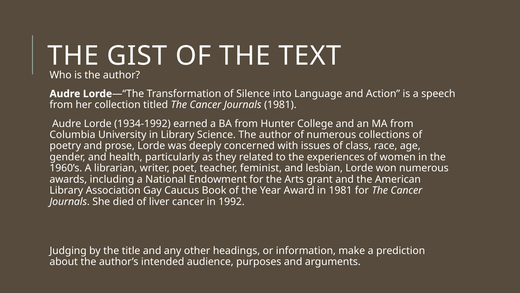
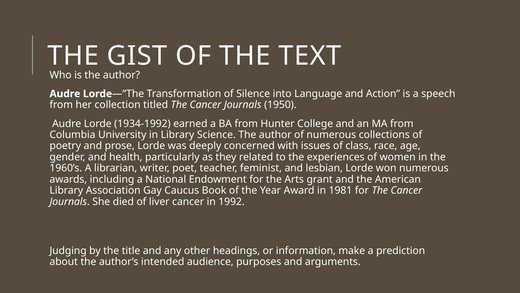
Journals 1981: 1981 -> 1950
